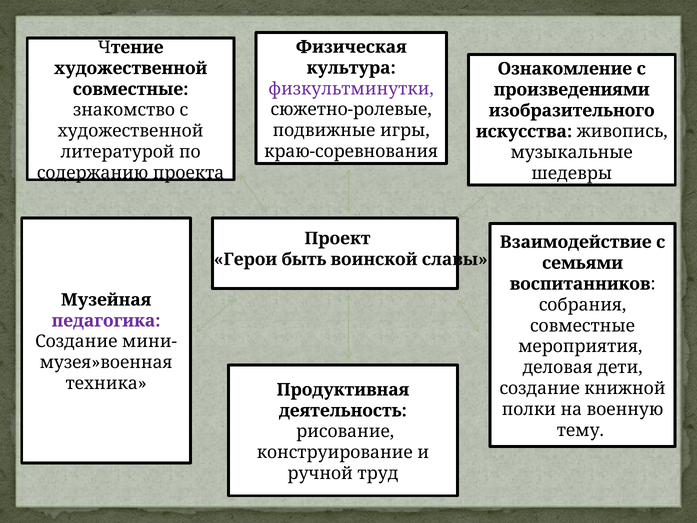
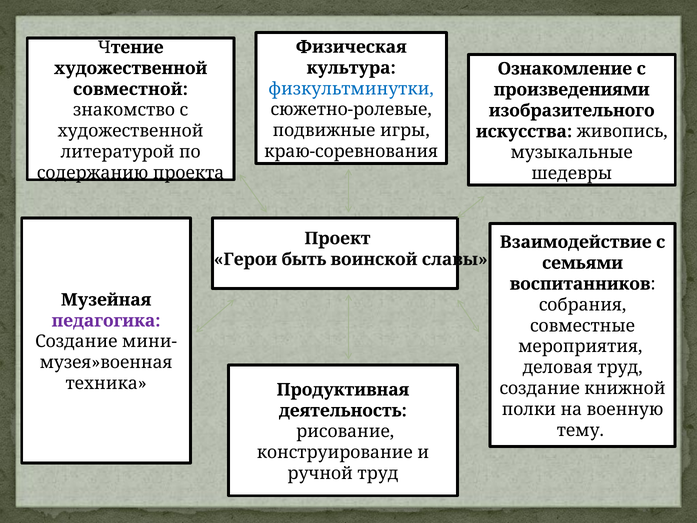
физкультминутки colour: purple -> blue
совместные at (131, 89): совместные -> совместной
деловая дети: дети -> труд
